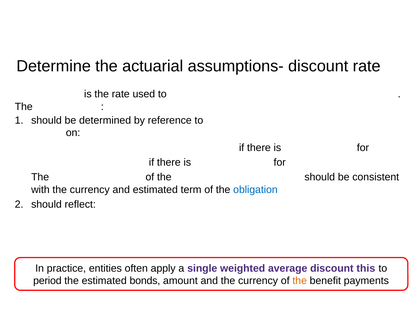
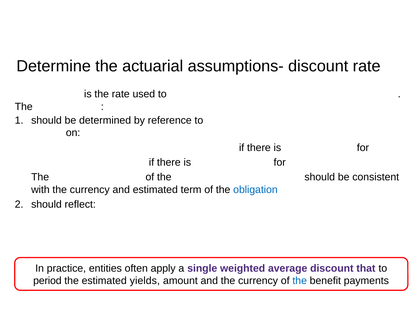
this: this -> that
estimated bonds: bonds -> yields
the at (300, 281) colour: orange -> blue
